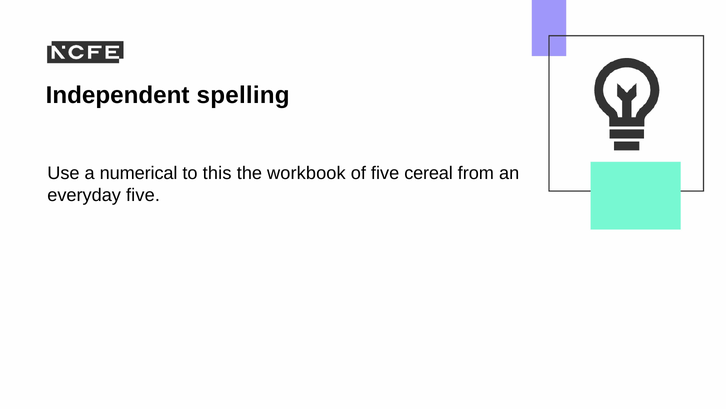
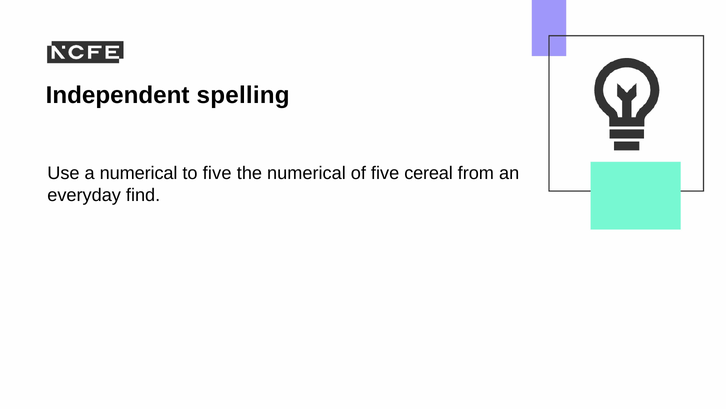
to this: this -> five
the workbook: workbook -> numerical
everyday five: five -> find
